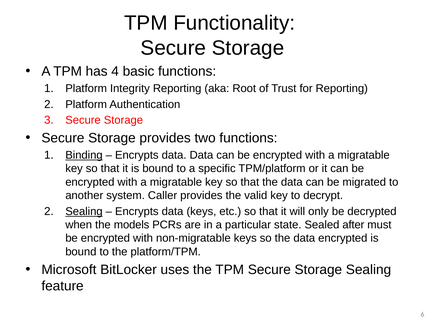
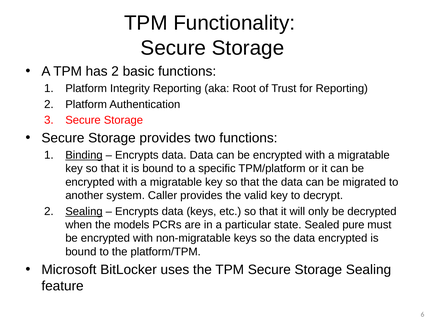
has 4: 4 -> 2
after: after -> pure
